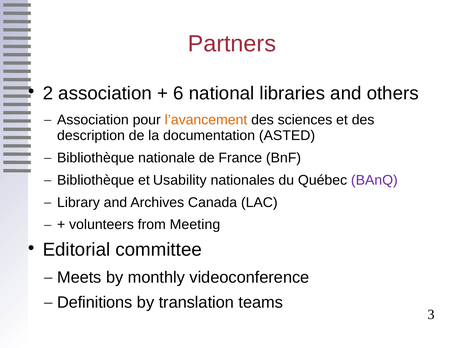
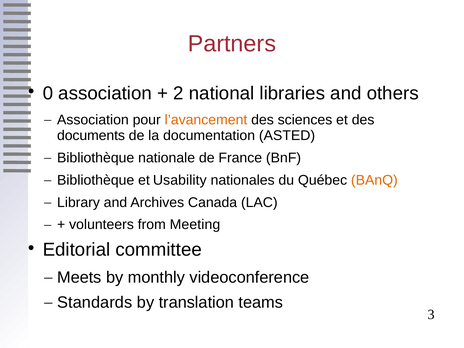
2: 2 -> 0
6: 6 -> 2
description: description -> documents
BAnQ colour: purple -> orange
Definitions: Definitions -> Standards
